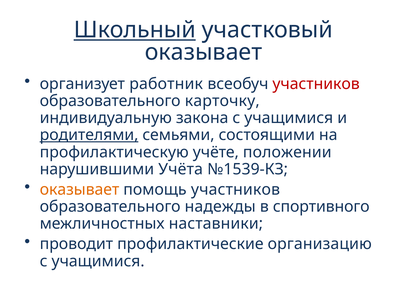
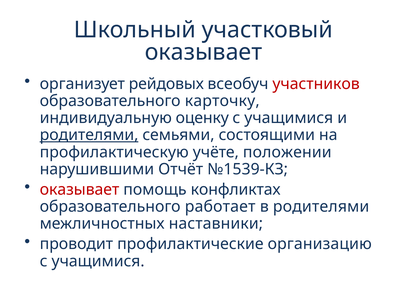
Школьный underline: present -> none
работник: работник -> рейдовых
закона: закона -> оценку
Учёта: Учёта -> Отчёт
оказывает at (79, 190) colour: orange -> red
помощь участников: участников -> конфликтах
надежды: надежды -> работает
в спортивного: спортивного -> родителями
